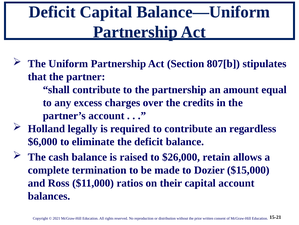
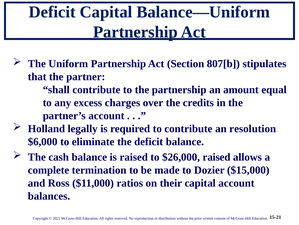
regardless: regardless -> resolution
$26,000 retain: retain -> raised
